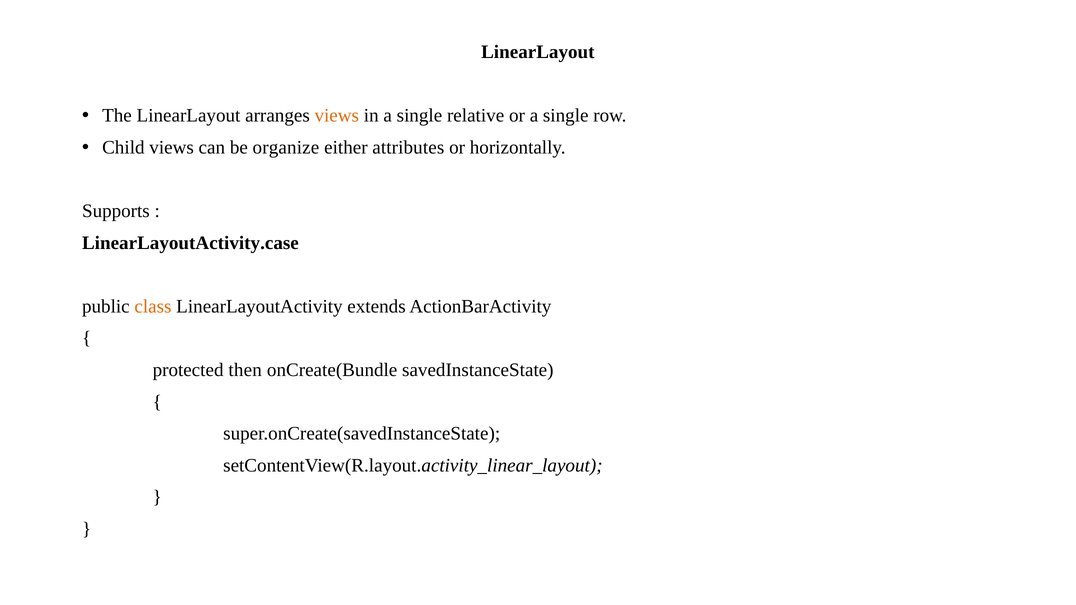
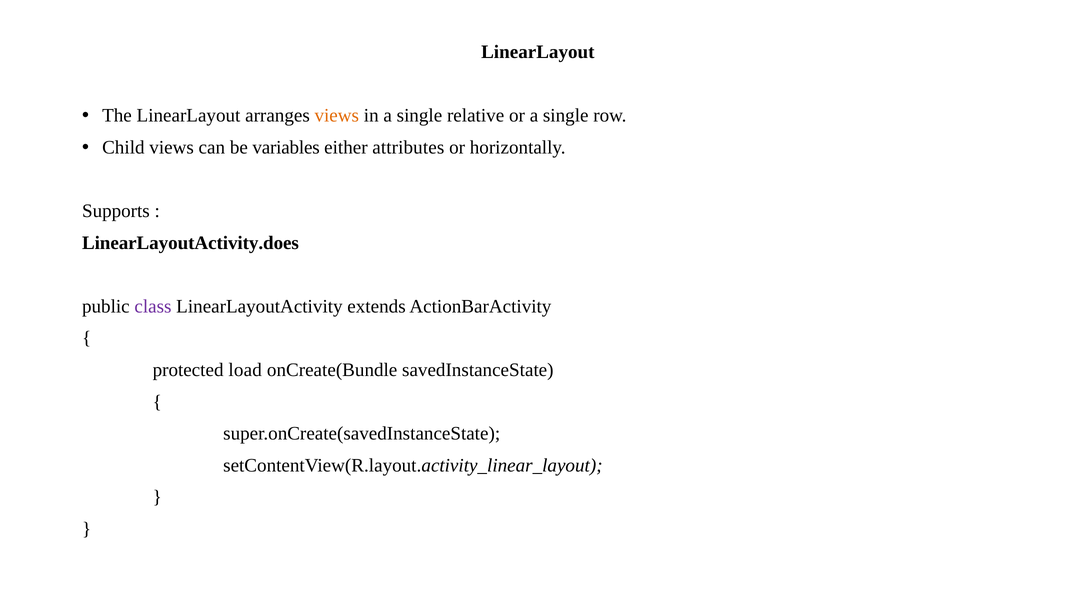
organize: organize -> variables
LinearLayoutActivity.case: LinearLayoutActivity.case -> LinearLayoutActivity.does
class colour: orange -> purple
then: then -> load
